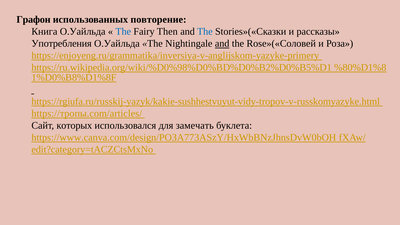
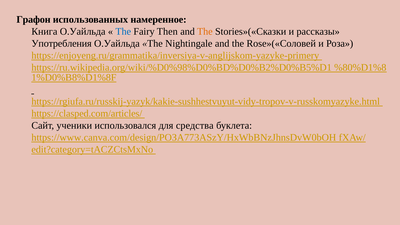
повторение: повторение -> намеренное
The at (205, 32) colour: blue -> orange
and at (222, 44) underline: present -> none
https://тропы.com/articles/: https://тропы.com/articles/ -> https://clasped.com/articles/
которых: которых -> ученики
замечать: замечать -> средства
